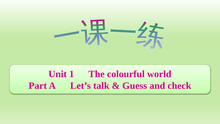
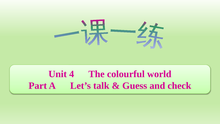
1: 1 -> 4
